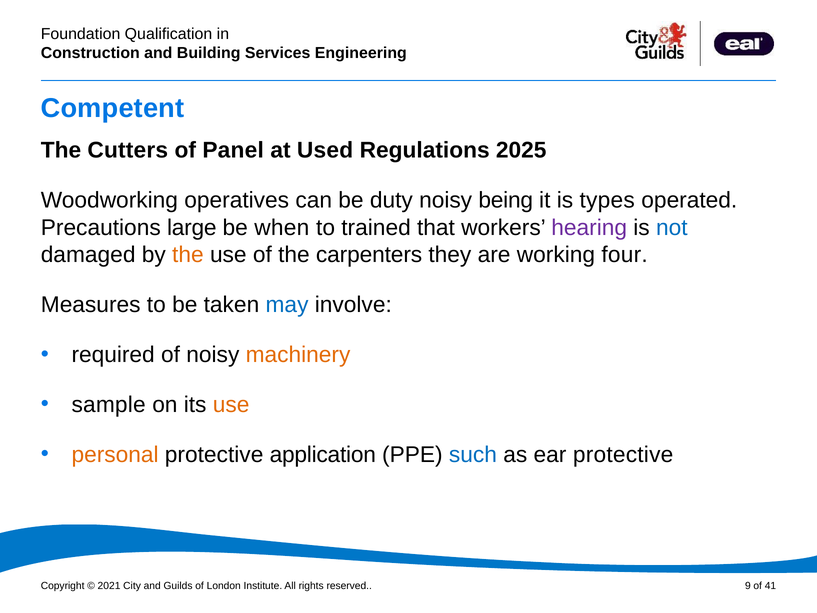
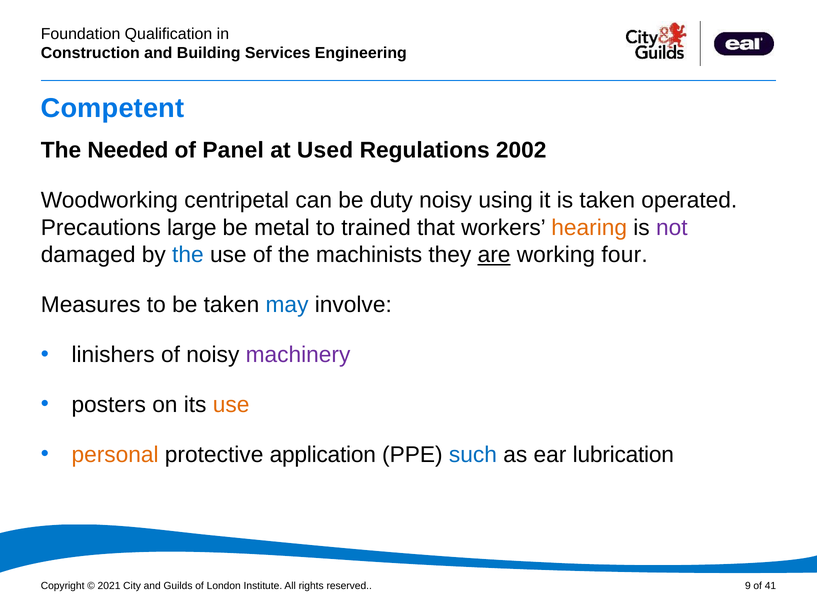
Cutters: Cutters -> Needed
2025: 2025 -> 2002
operatives: operatives -> centripetal
being: being -> using
is types: types -> taken
when: when -> metal
hearing colour: purple -> orange
not colour: blue -> purple
the at (188, 255) colour: orange -> blue
carpenters: carpenters -> machinists
are underline: none -> present
required: required -> linishers
machinery colour: orange -> purple
sample: sample -> posters
ear protective: protective -> lubrication
